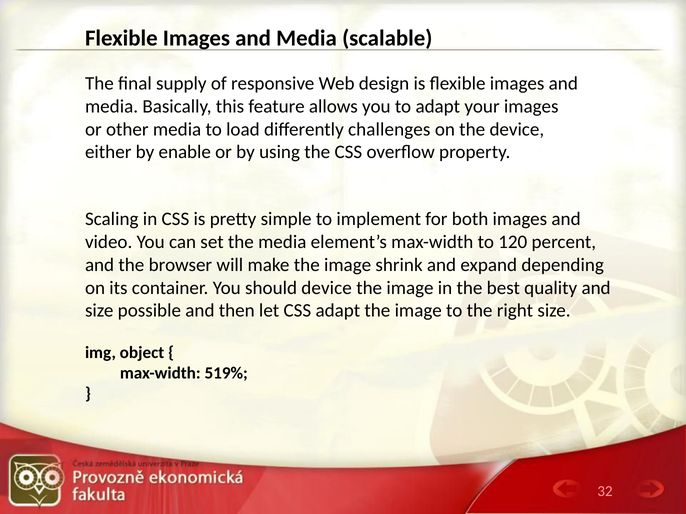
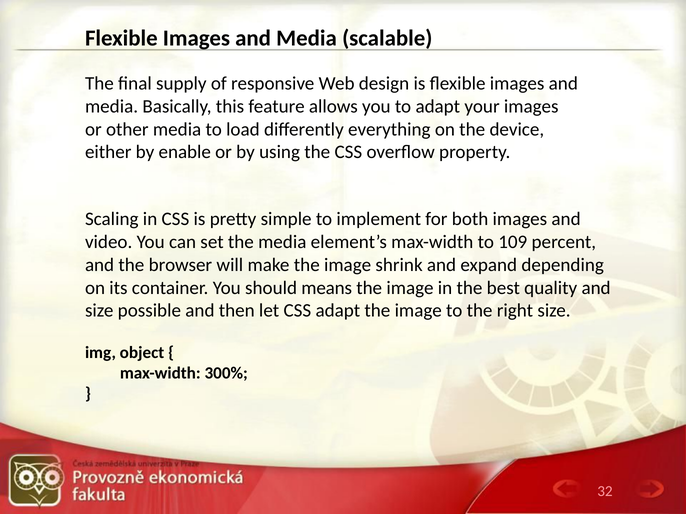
challenges: challenges -> everything
120: 120 -> 109
should device: device -> means
519%: 519% -> 300%
